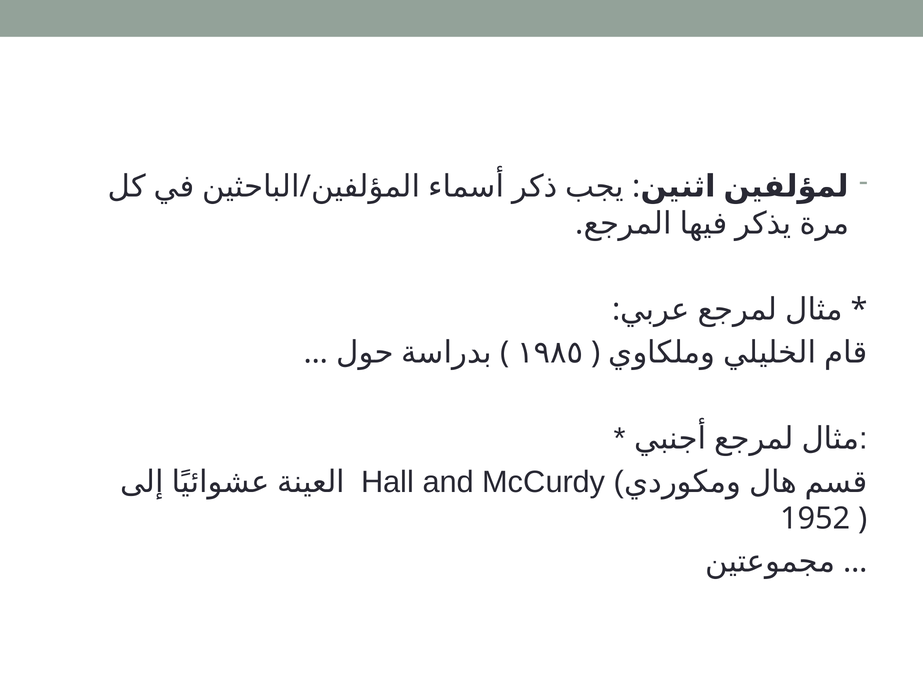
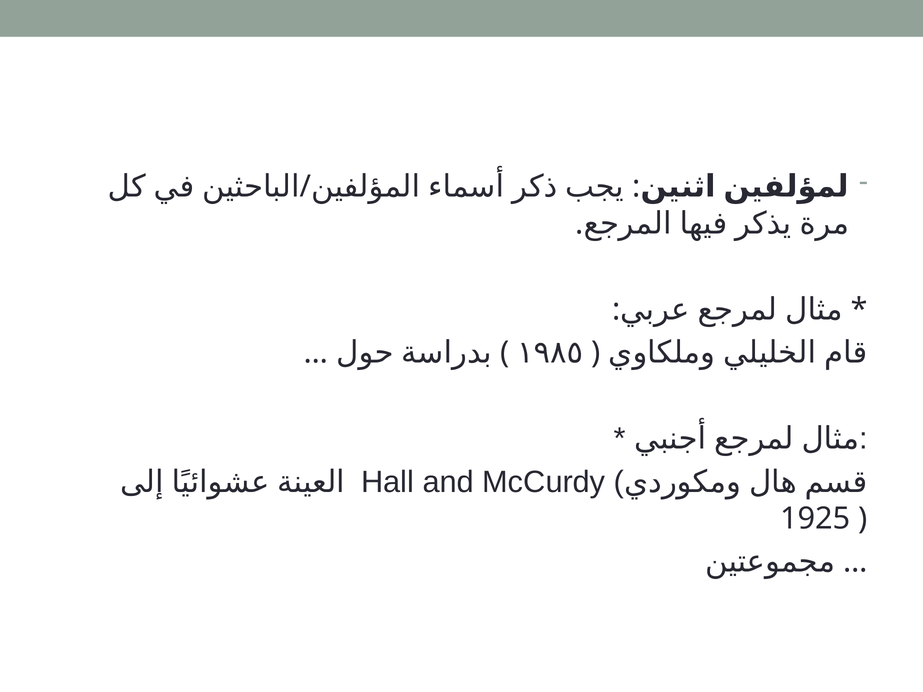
1952: 1952 -> 1925
